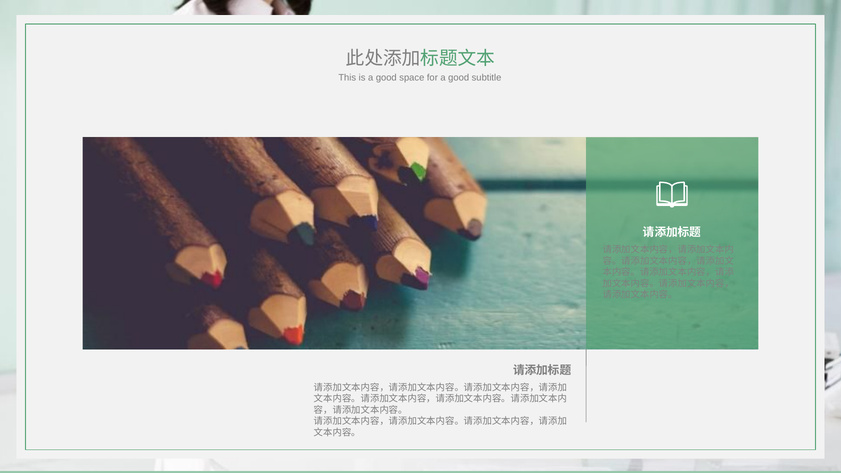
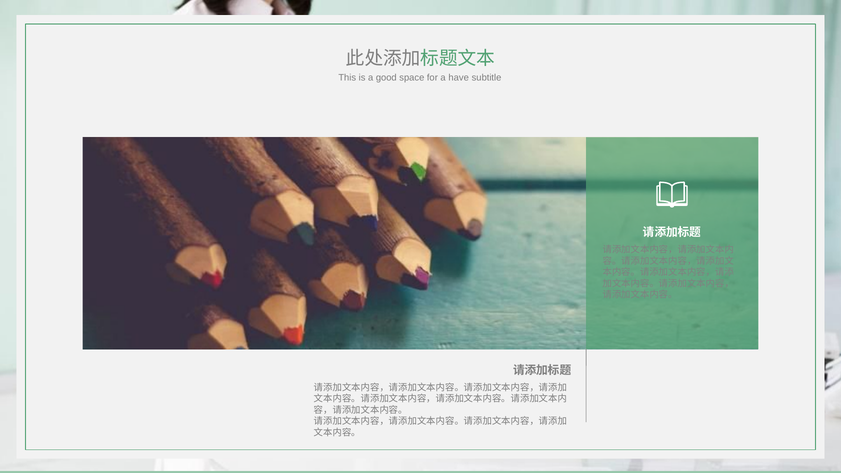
for a good: good -> have
